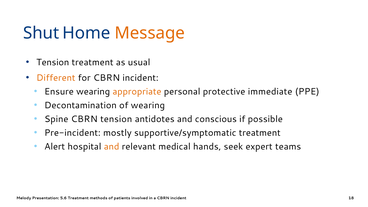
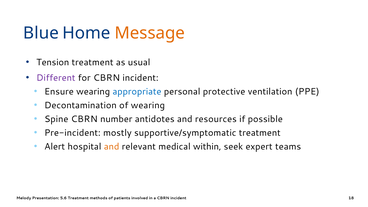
Shut: Shut -> Blue
Different colour: orange -> purple
appropriate colour: orange -> blue
immediate: immediate -> ventilation
CBRN tension: tension -> number
conscious: conscious -> resources
hands: hands -> within
